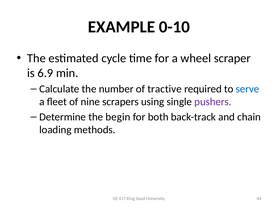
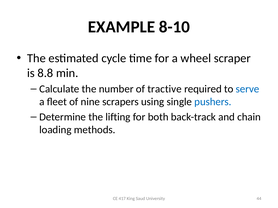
0-10: 0-10 -> 8-10
6.9: 6.9 -> 8.8
pushers colour: purple -> blue
begin: begin -> lifting
